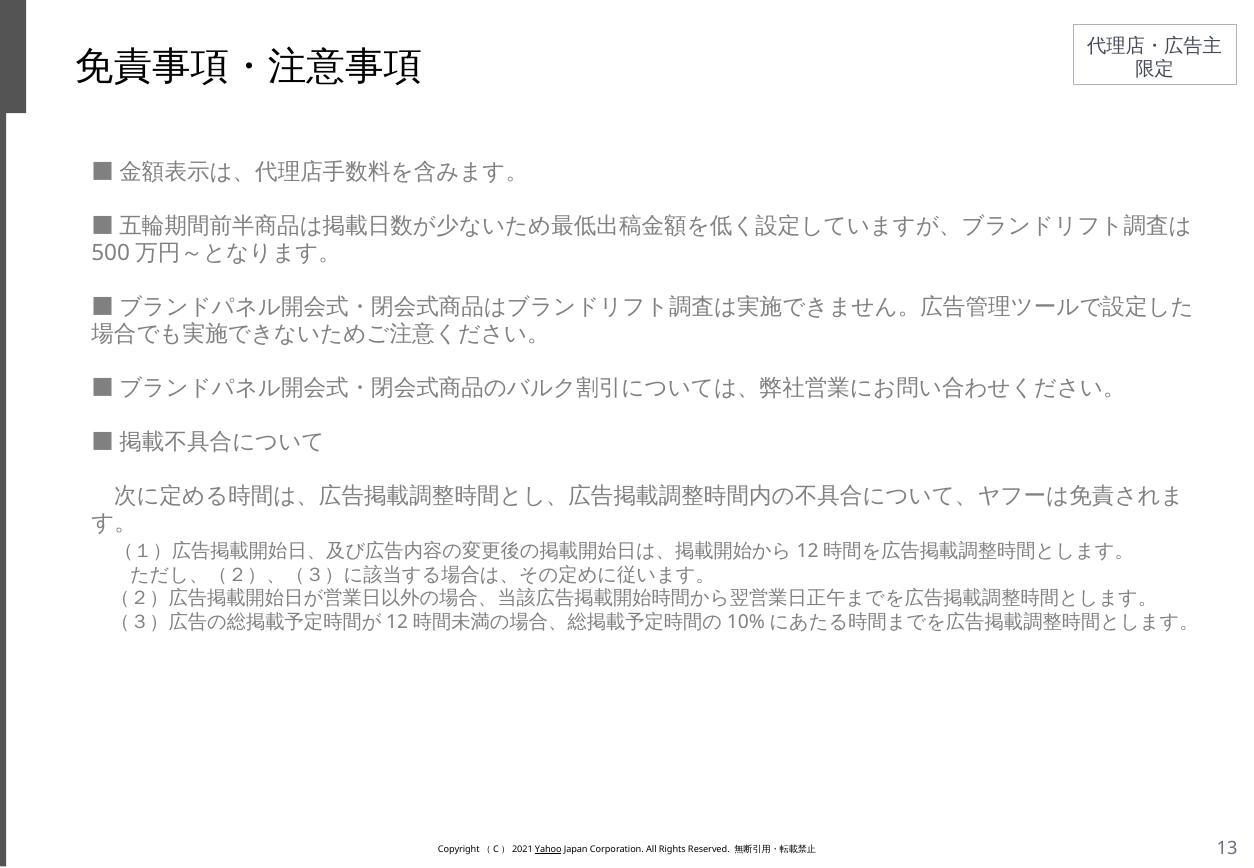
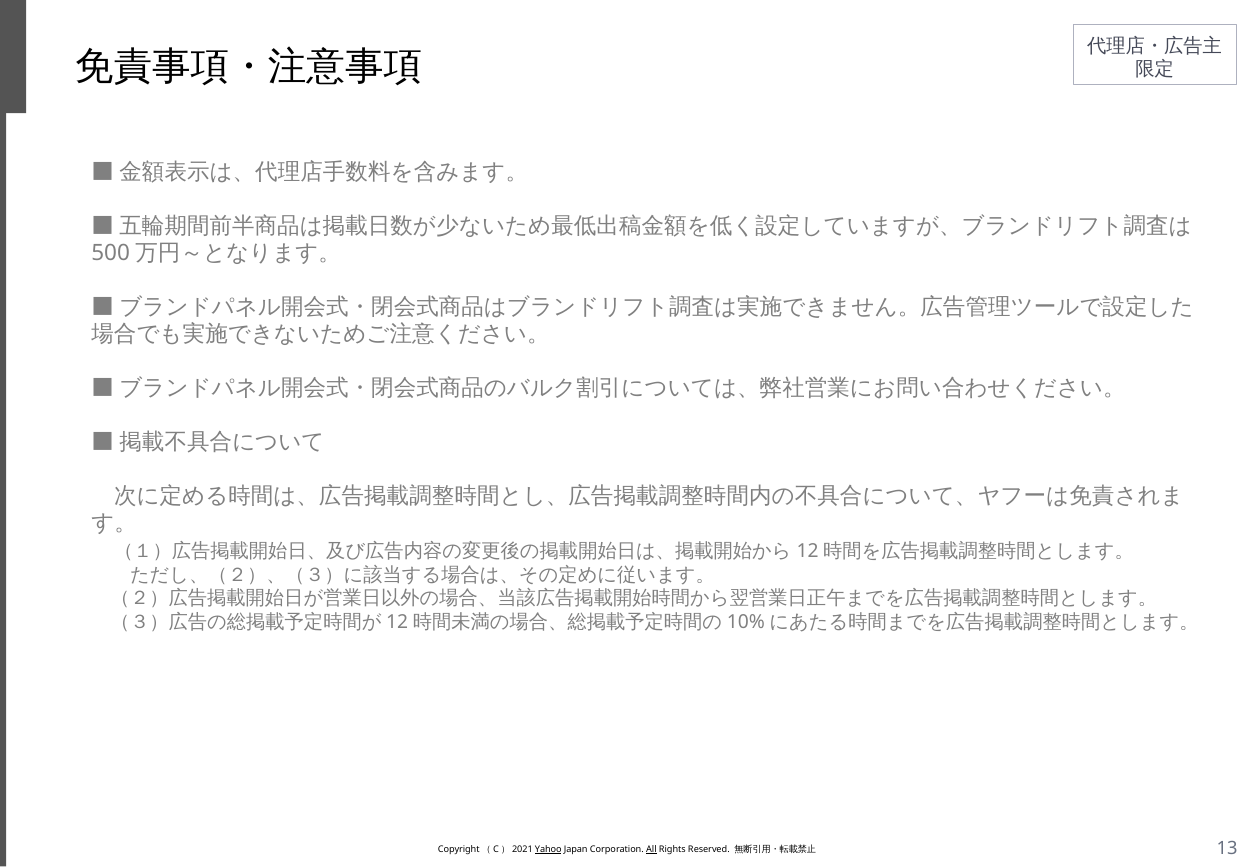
All underline: none -> present
